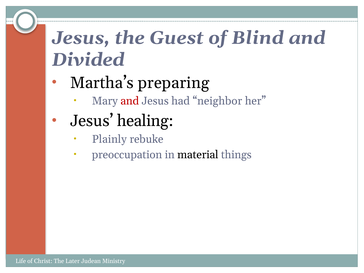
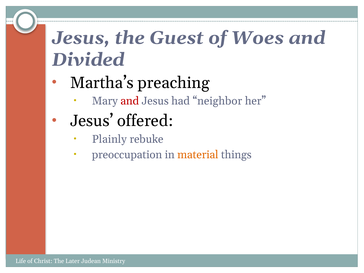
Blind: Blind -> Woes
preparing: preparing -> preaching
healing: healing -> offered
material colour: black -> orange
